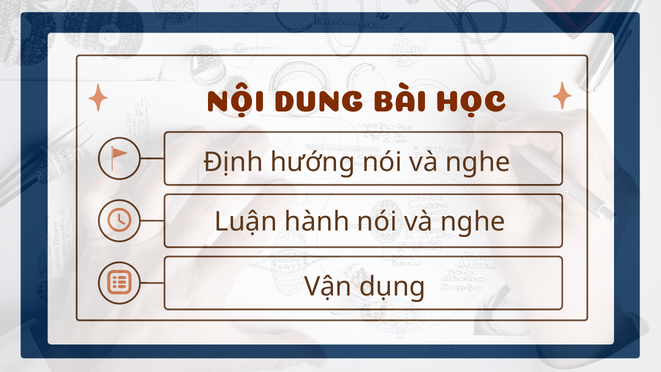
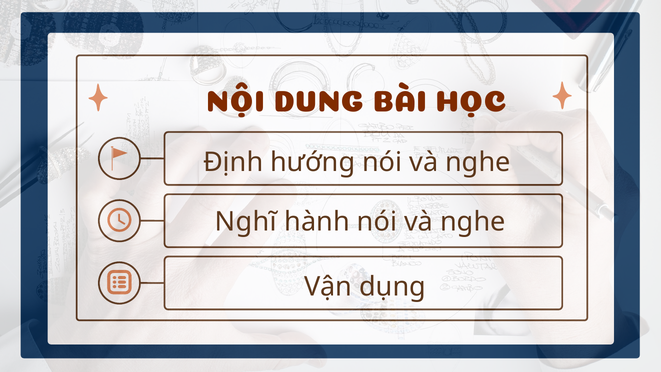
Luận: Luận -> Nghĩ
